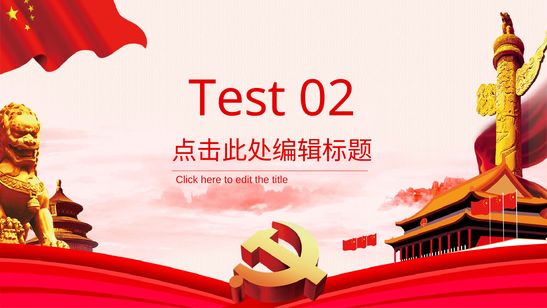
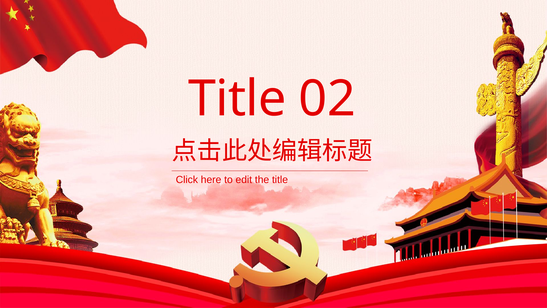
Test at (237, 99): Test -> Title
